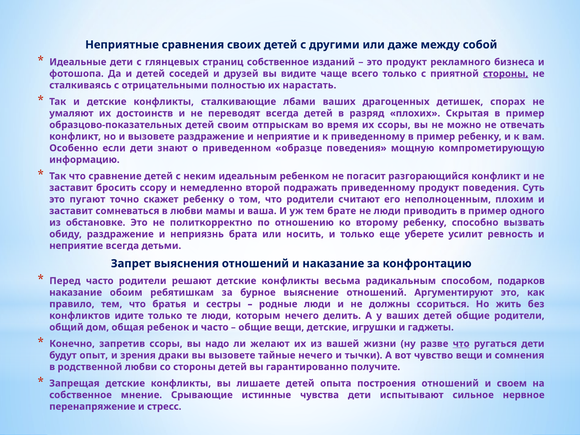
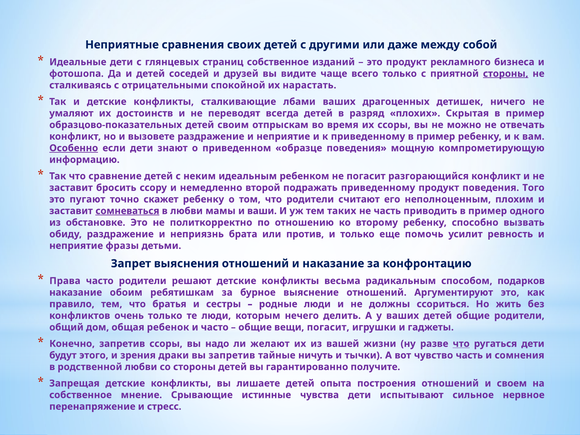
полностью: полностью -> спокойной
спорах: спорах -> ничего
Особенно underline: none -> present
Суть: Суть -> Того
сомневаться underline: none -> present
ваша: ваша -> ваши
брате: брате -> таких
не люди: люди -> часть
носить: носить -> против
уберете: уберете -> помочь
неприятие всегда: всегда -> фразы
Перед: Перед -> Права
идите: идите -> очень
вещи детские: детские -> погасит
опыт: опыт -> этого
вы вызовете: вызовете -> запретив
тайные нечего: нечего -> ничуть
чувство вещи: вещи -> часть
